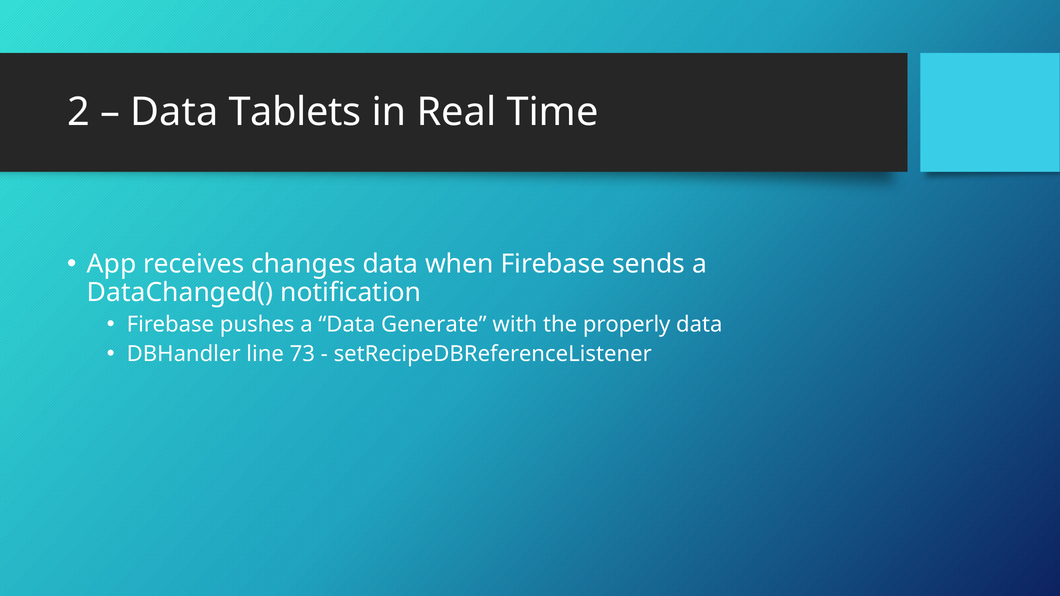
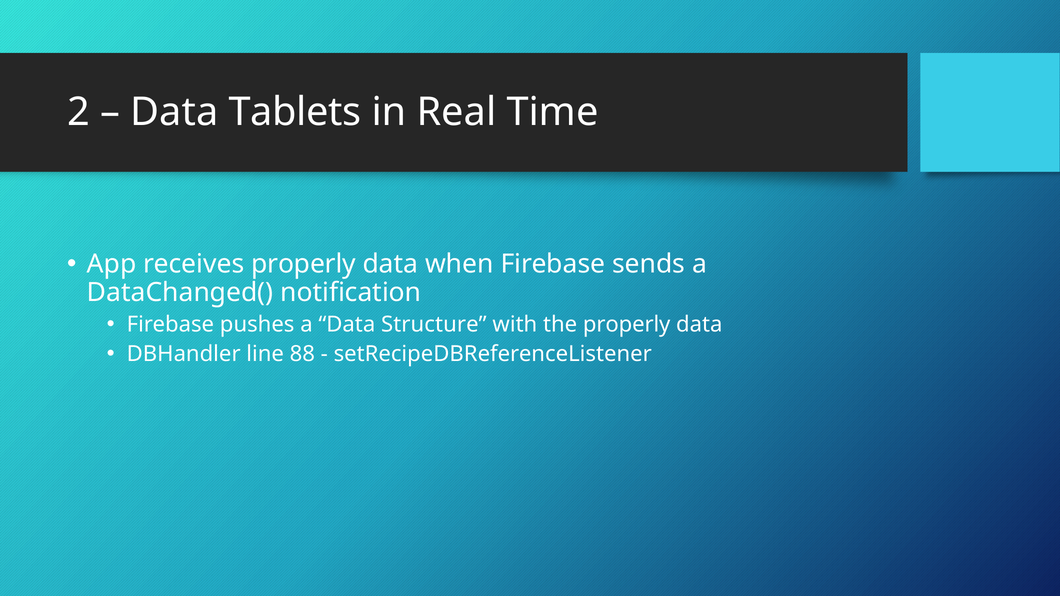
receives changes: changes -> properly
Generate: Generate -> Structure
73: 73 -> 88
